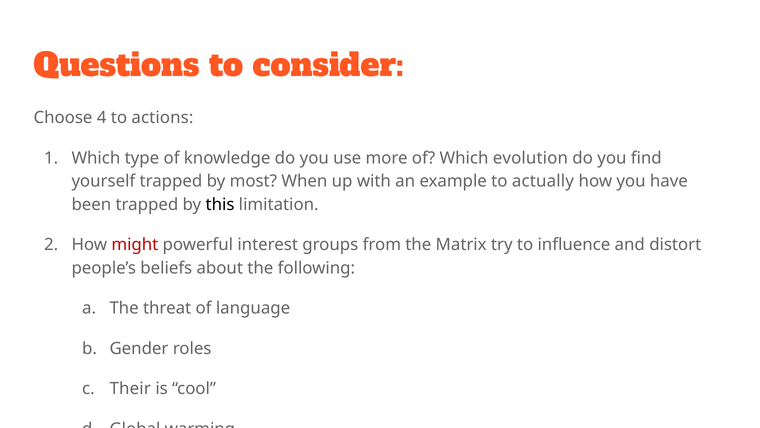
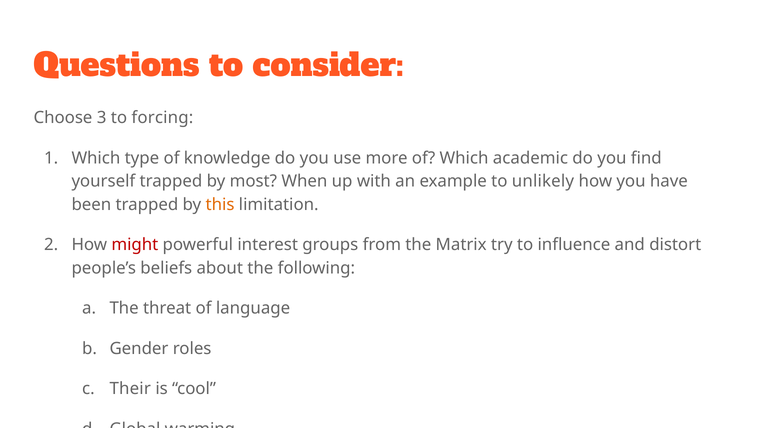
Choose 4: 4 -> 3
actions: actions -> forcing
Which evolution: evolution -> academic
actually: actually -> unlikely
this colour: black -> orange
